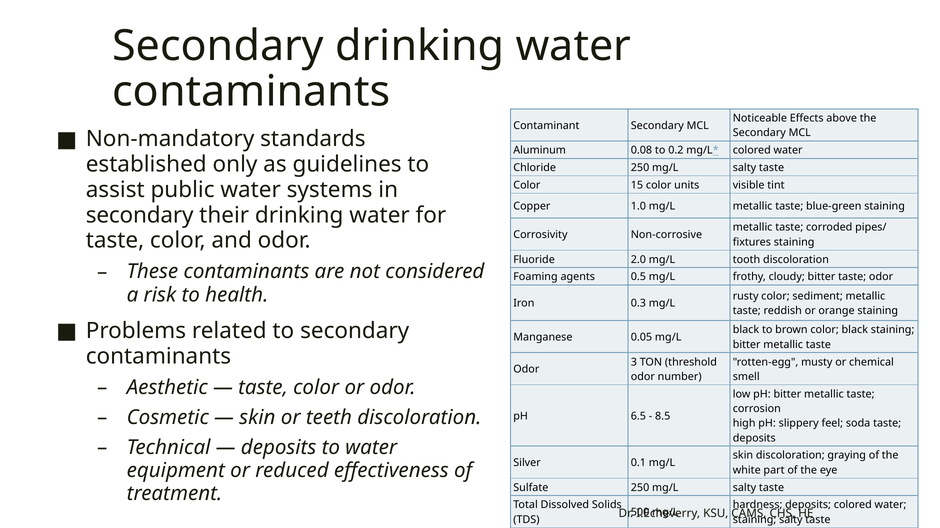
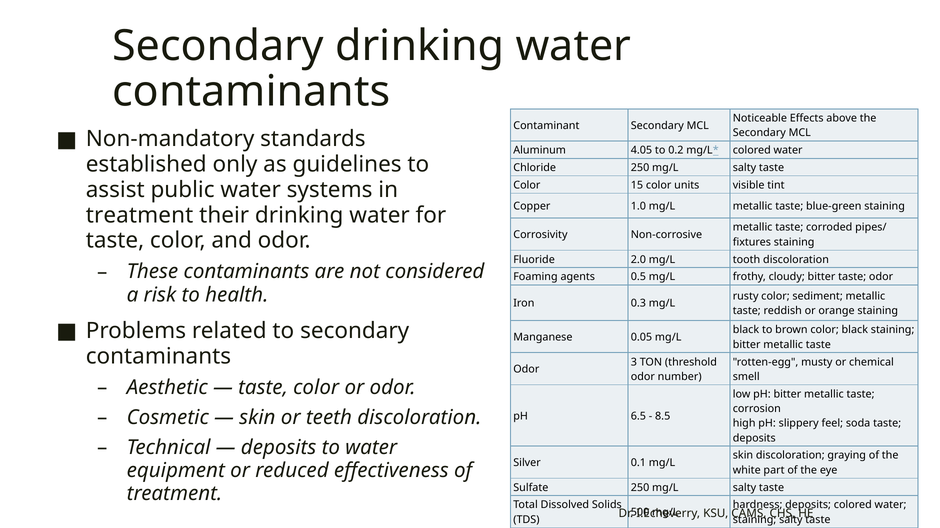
0.08: 0.08 -> 4.05
secondary at (140, 215): secondary -> treatment
